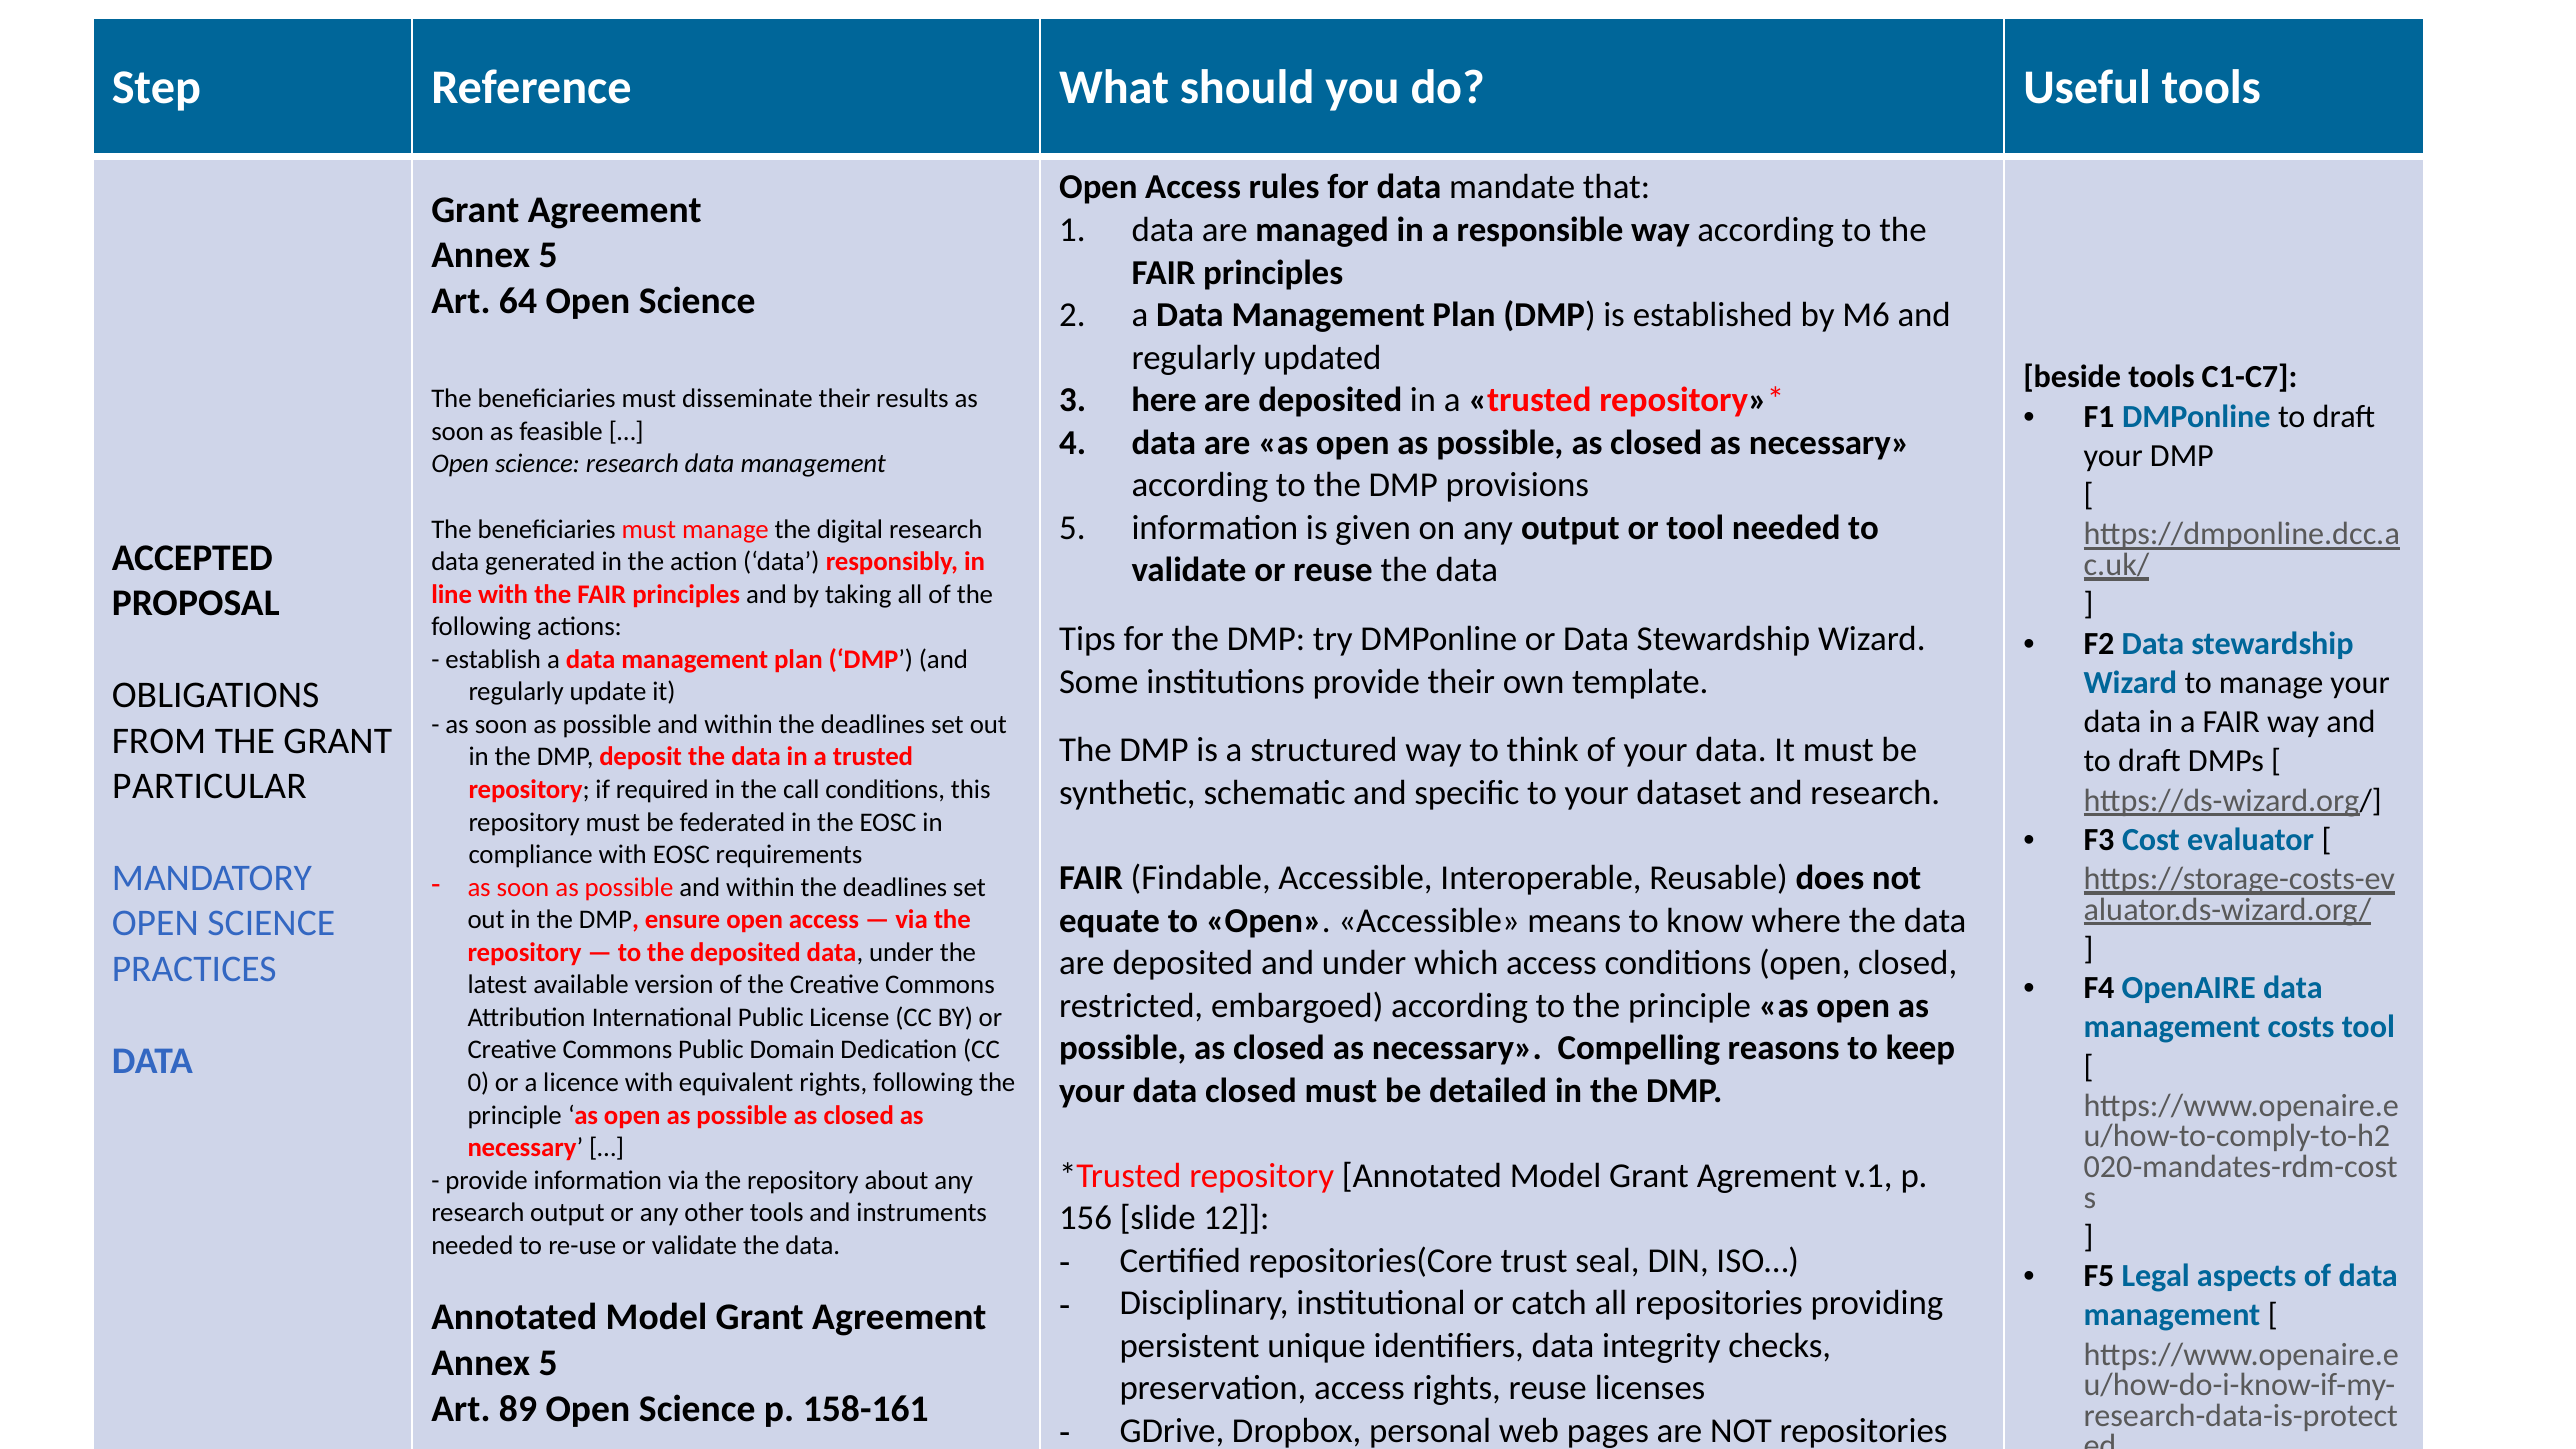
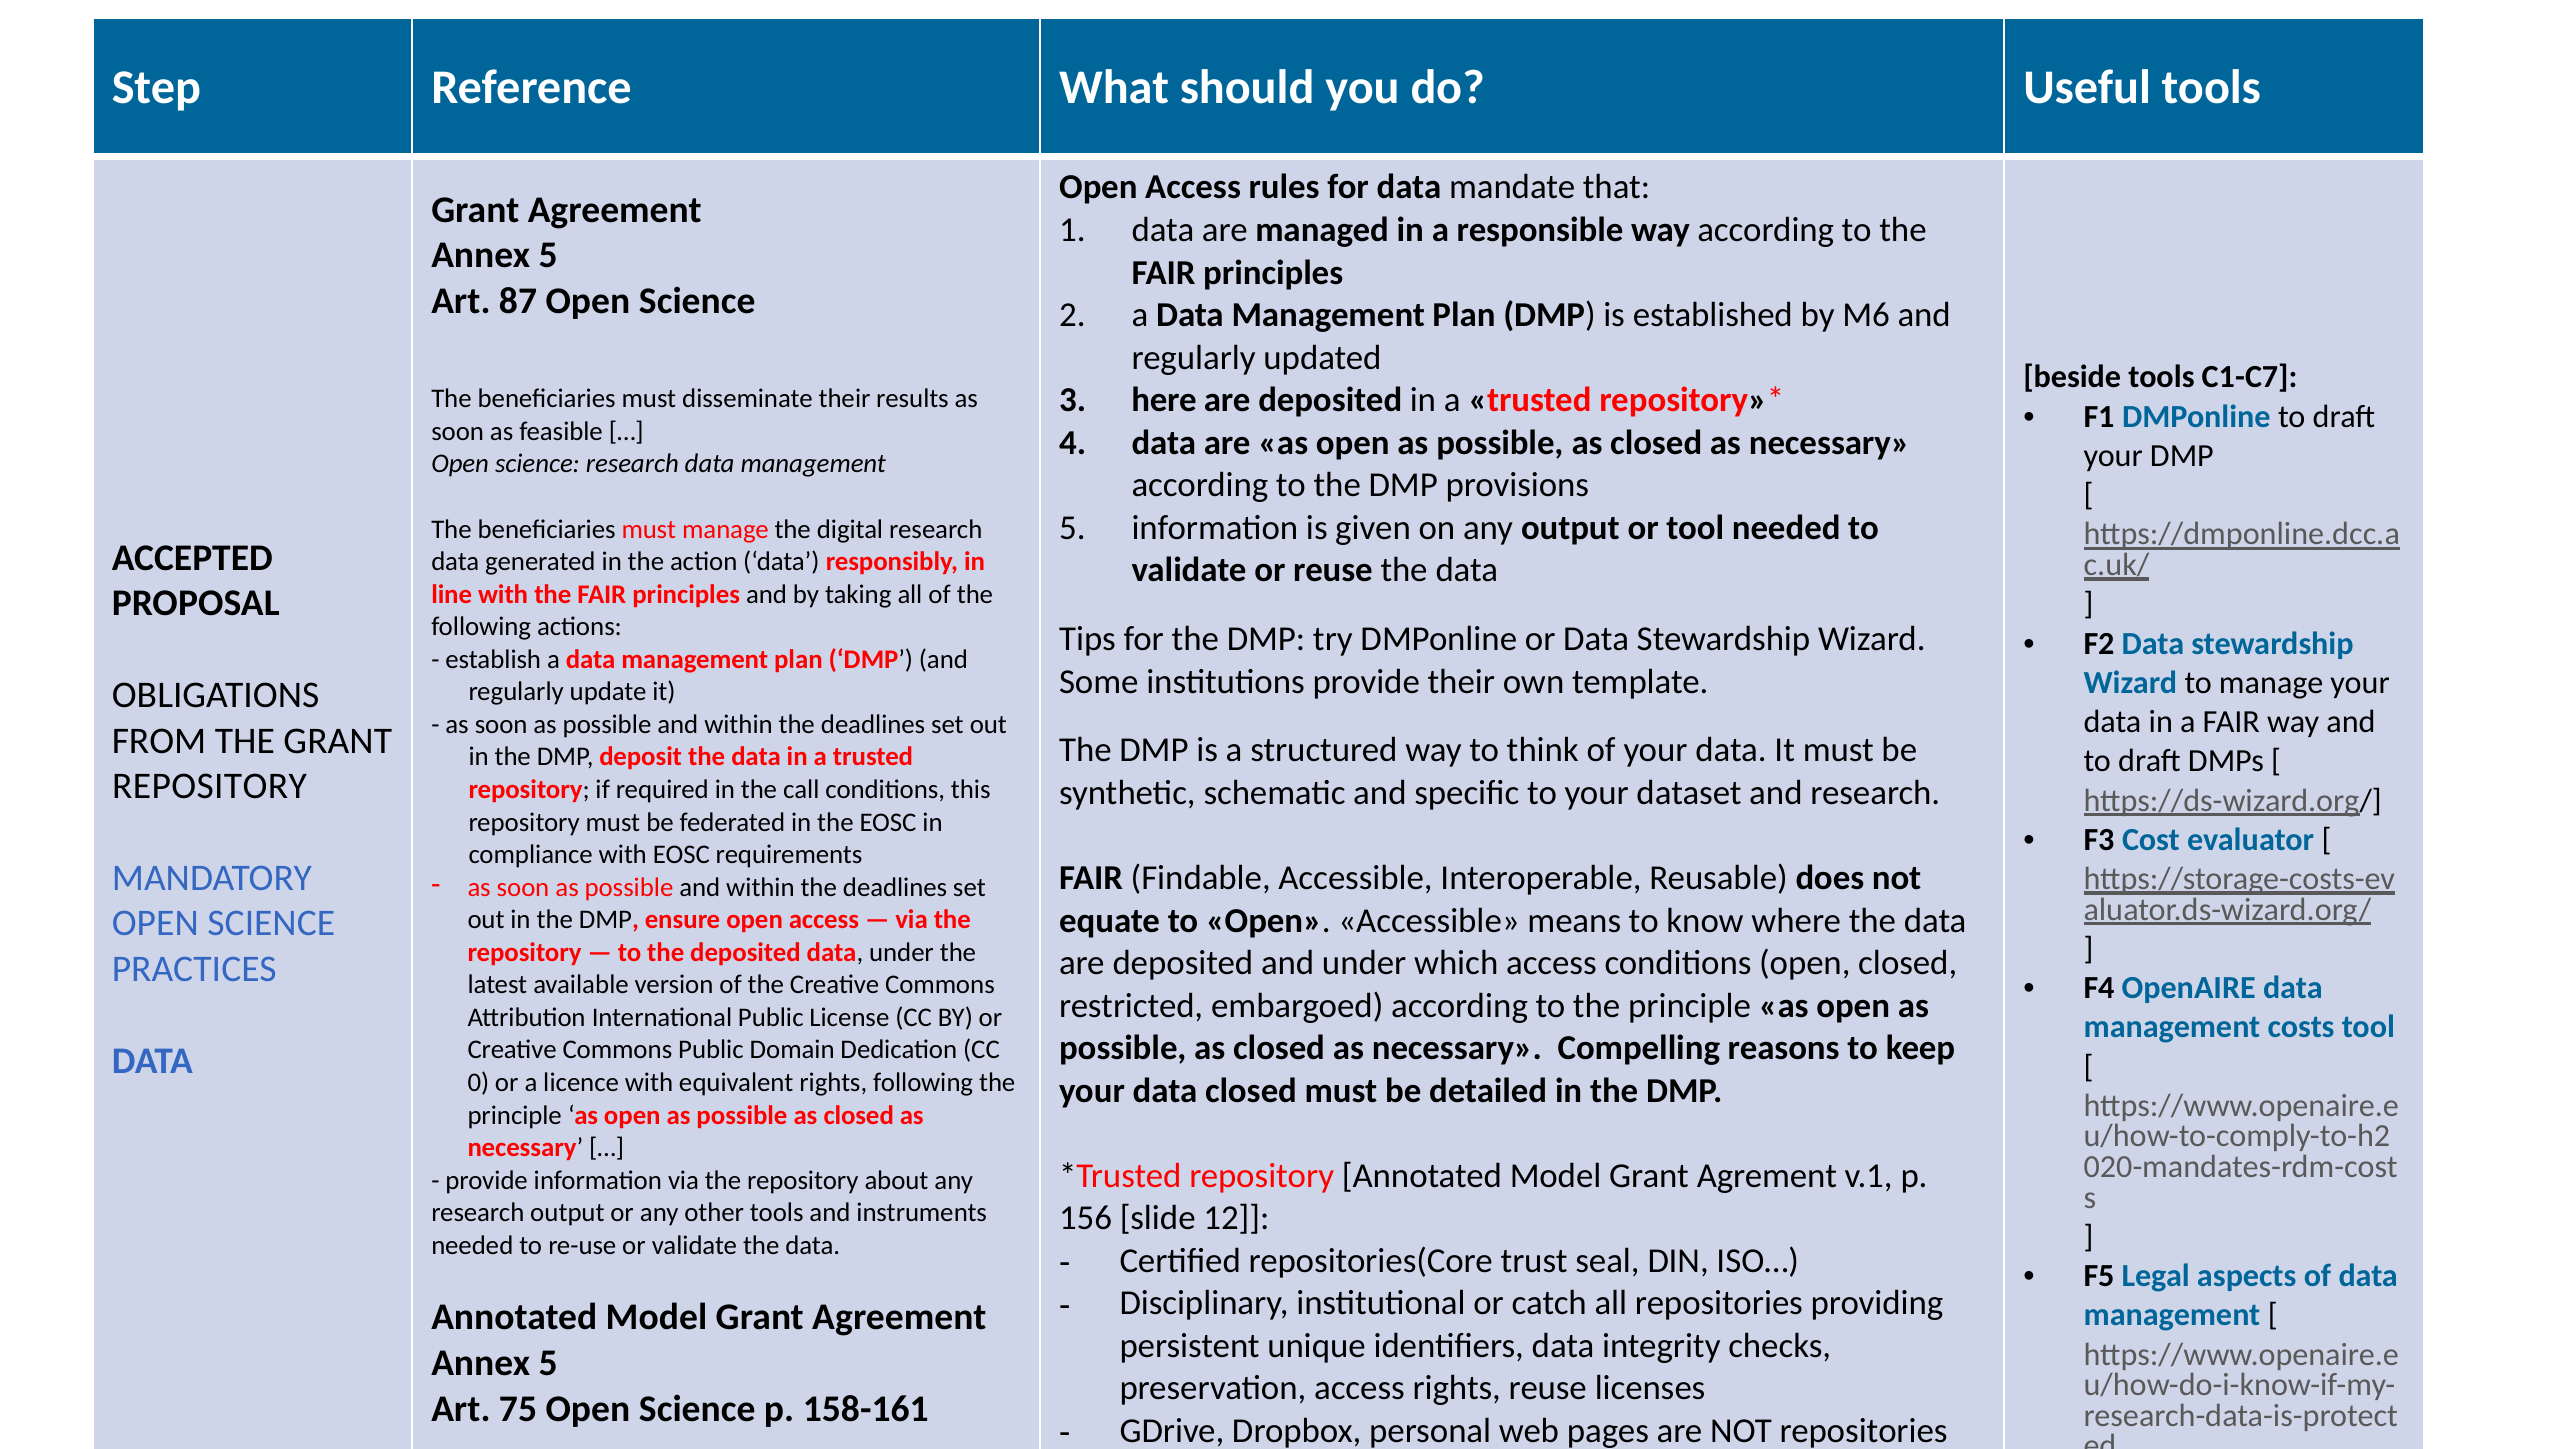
64: 64 -> 87
PARTICULAR at (210, 786): PARTICULAR -> REPOSITORY
89: 89 -> 75
